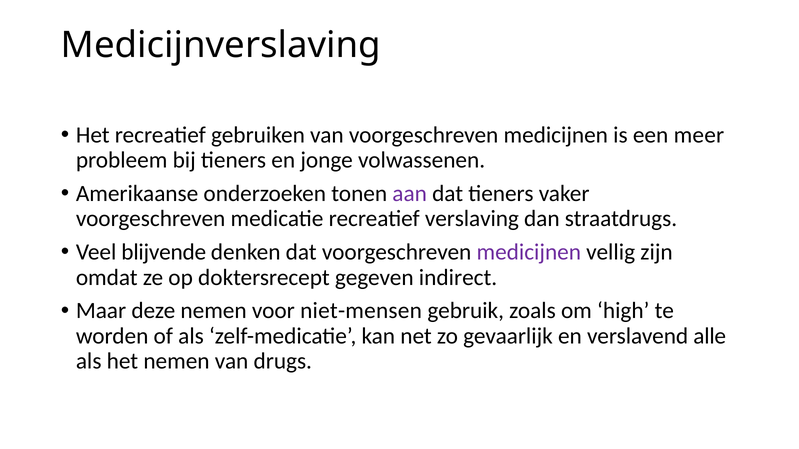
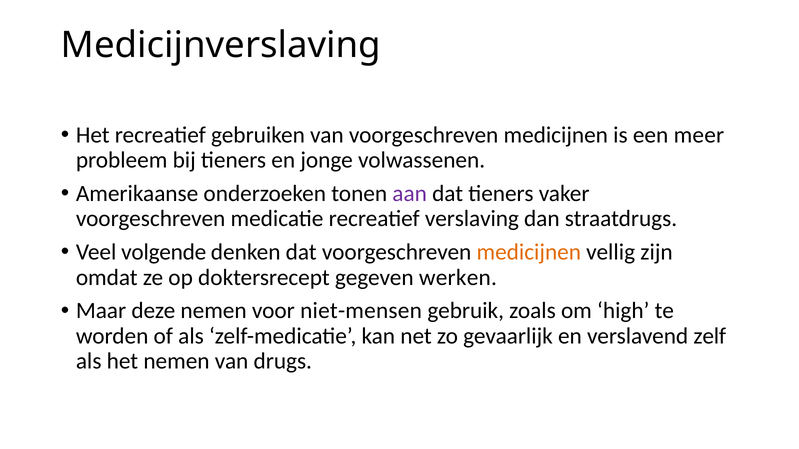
blijvende: blijvende -> volgende
medicijnen at (529, 252) colour: purple -> orange
indirect: indirect -> werken
alle: alle -> zelf
